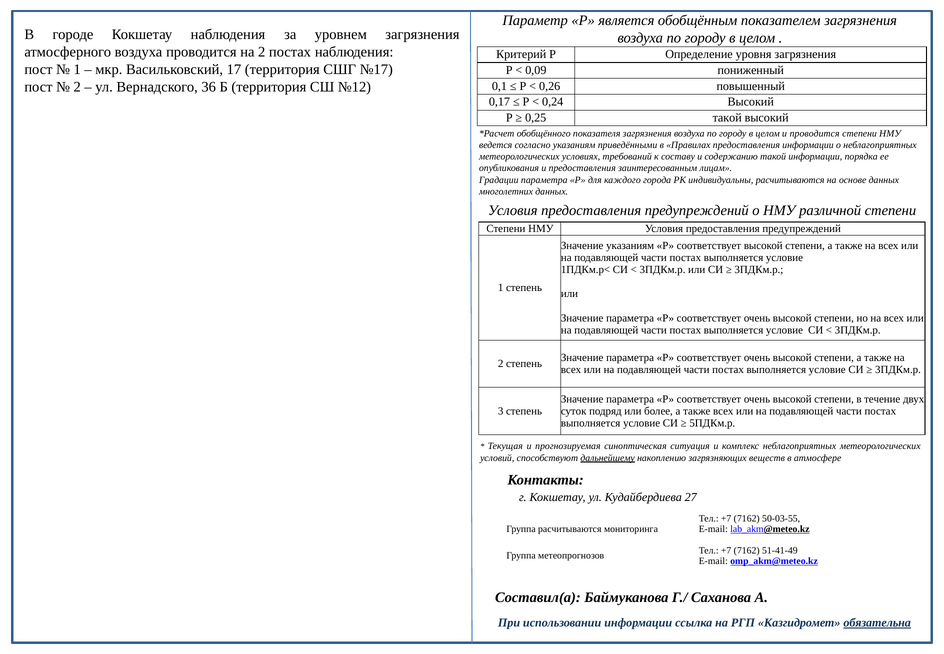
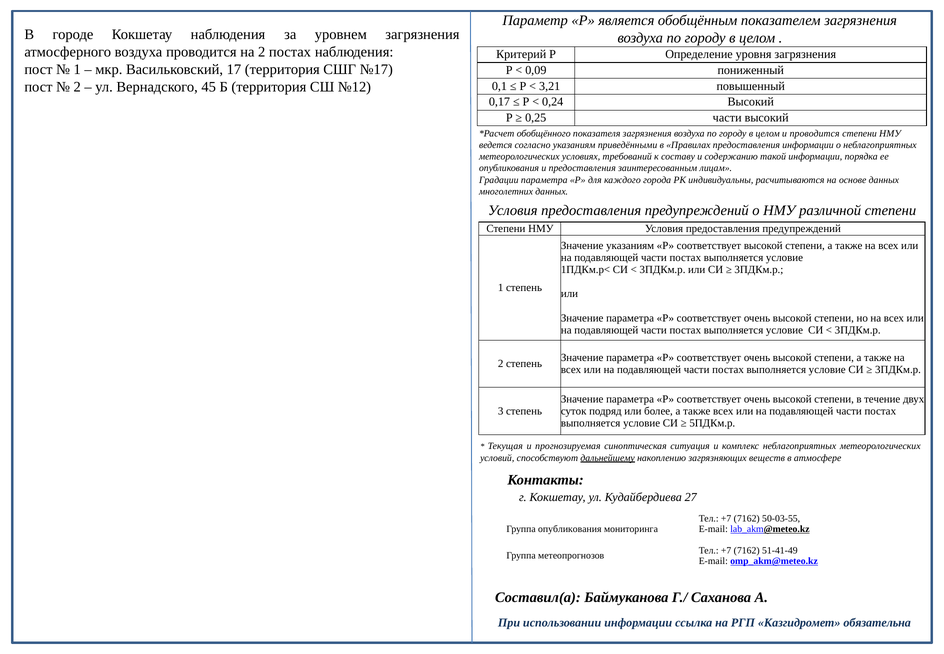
36: 36 -> 45
0,26: 0,26 -> 3,21
0,25 такой: такой -> части
Группа расчитываются: расчитываются -> опубликования
обязательна underline: present -> none
